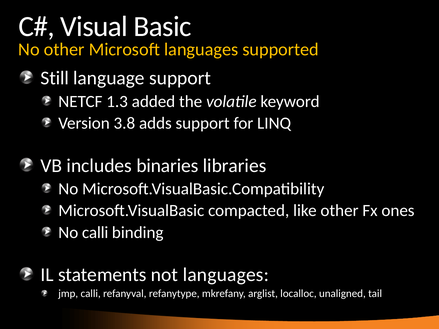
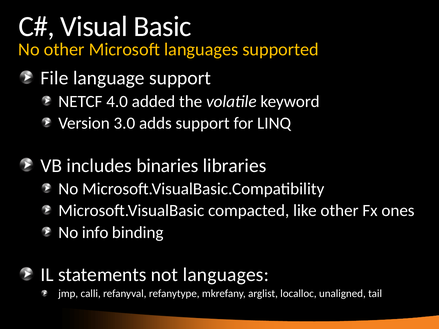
Still: Still -> File
1.3: 1.3 -> 4.0
3.8: 3.8 -> 3.0
No calli: calli -> info
